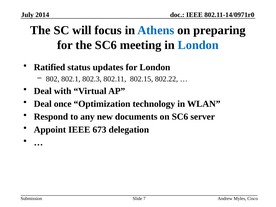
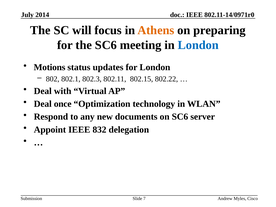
Athens colour: blue -> orange
Ratified: Ratified -> Motions
673: 673 -> 832
